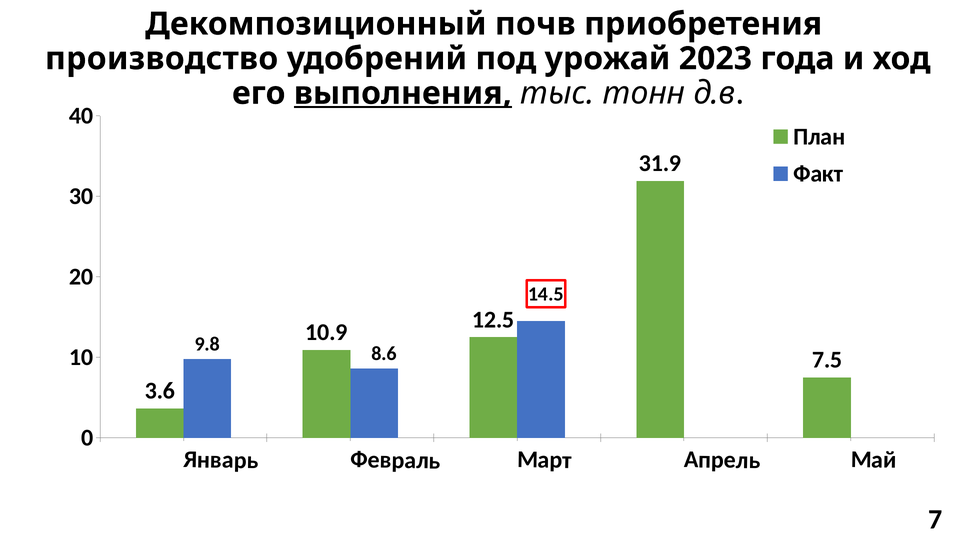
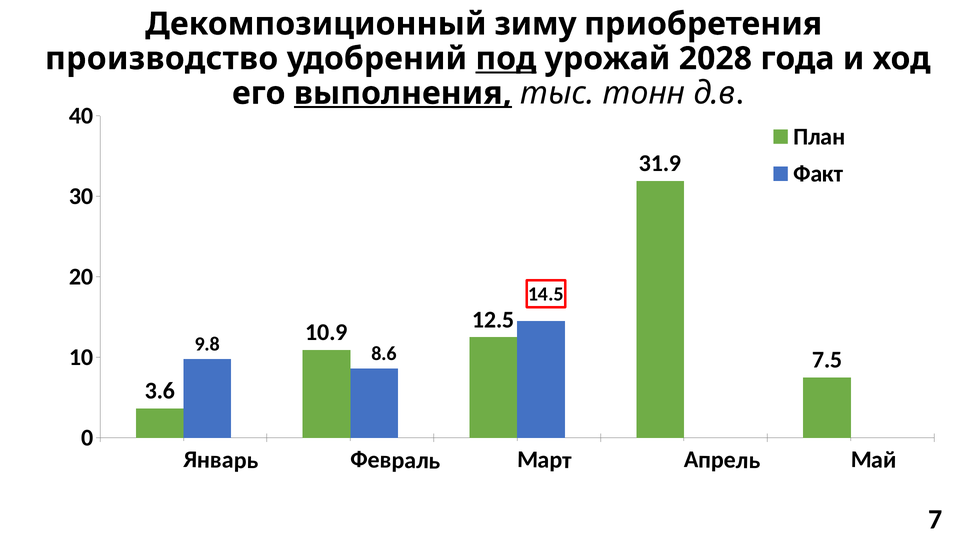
почв: почв -> зиму
под underline: none -> present
2023: 2023 -> 2028
